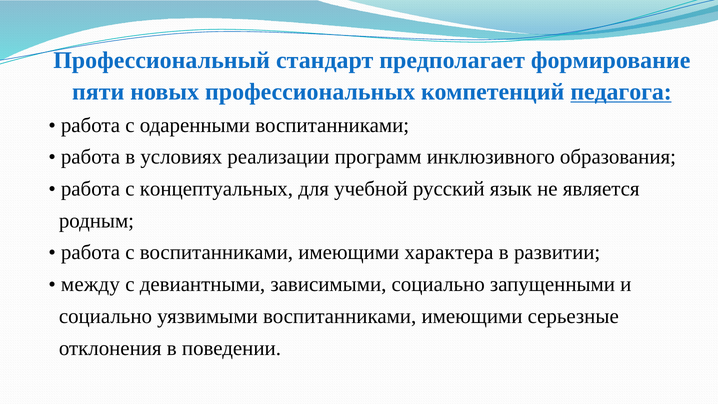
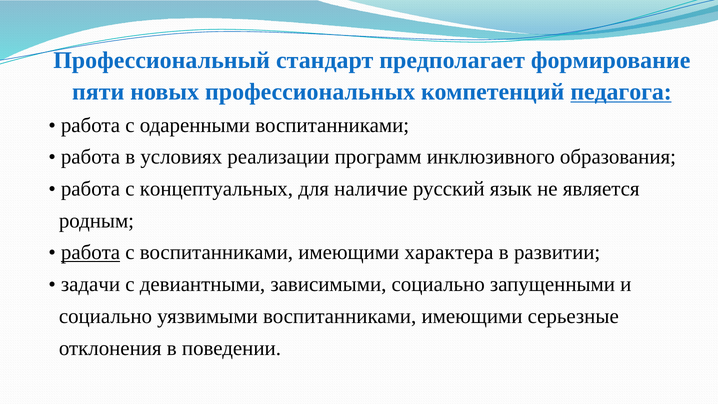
учебной: учебной -> наличие
работа at (91, 252) underline: none -> present
между: между -> задачи
